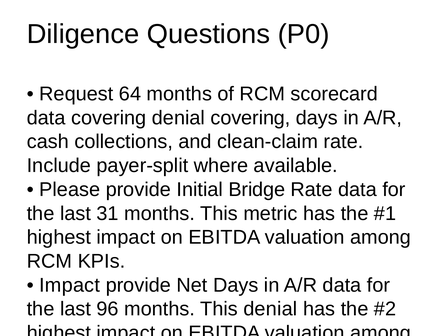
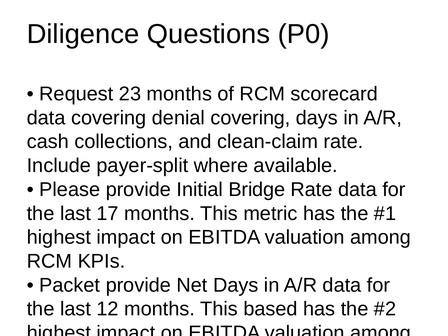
64: 64 -> 23
31: 31 -> 17
Impact at (70, 285): Impact -> Packet
96: 96 -> 12
This denial: denial -> based
